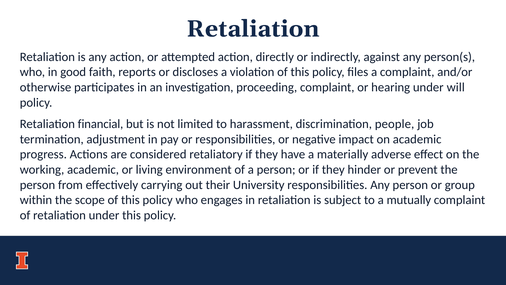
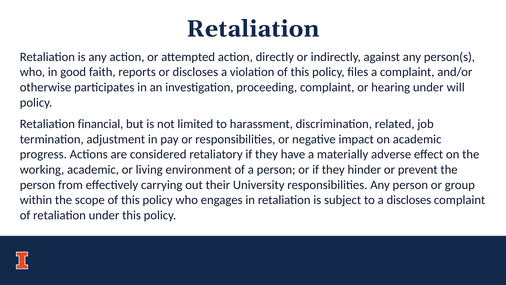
people: people -> related
a mutually: mutually -> discloses
